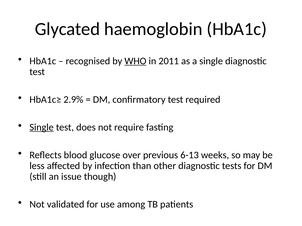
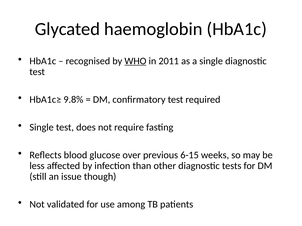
2.9%: 2.9% -> 9.8%
Single at (42, 128) underline: present -> none
6-13: 6-13 -> 6-15
